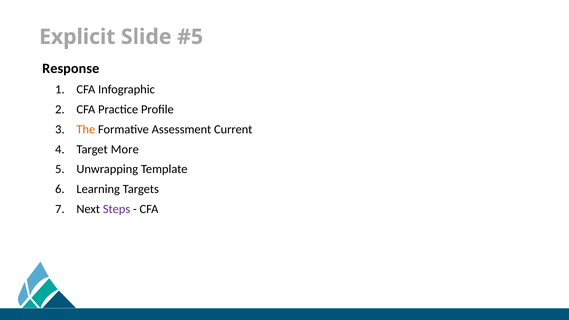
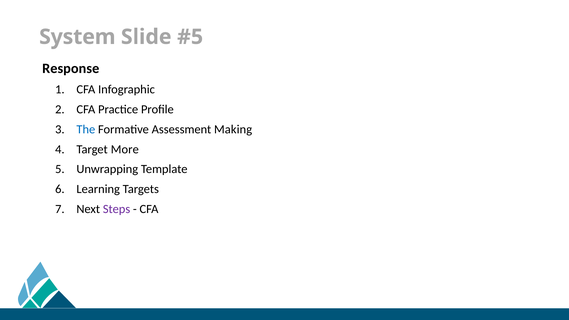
Explicit: Explicit -> System
The colour: orange -> blue
Current: Current -> Making
